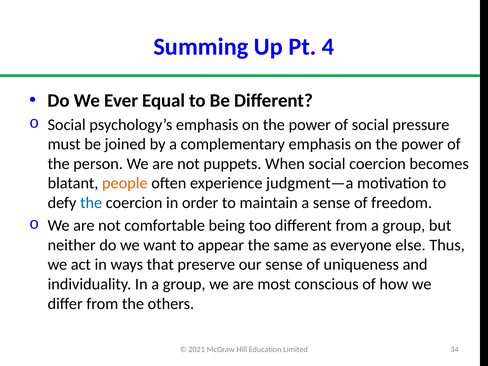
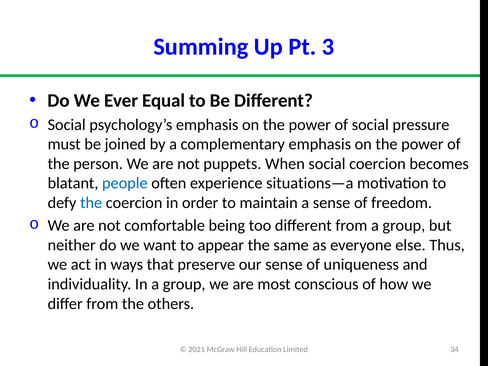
4: 4 -> 3
people colour: orange -> blue
judgment—a: judgment—a -> situations—a
